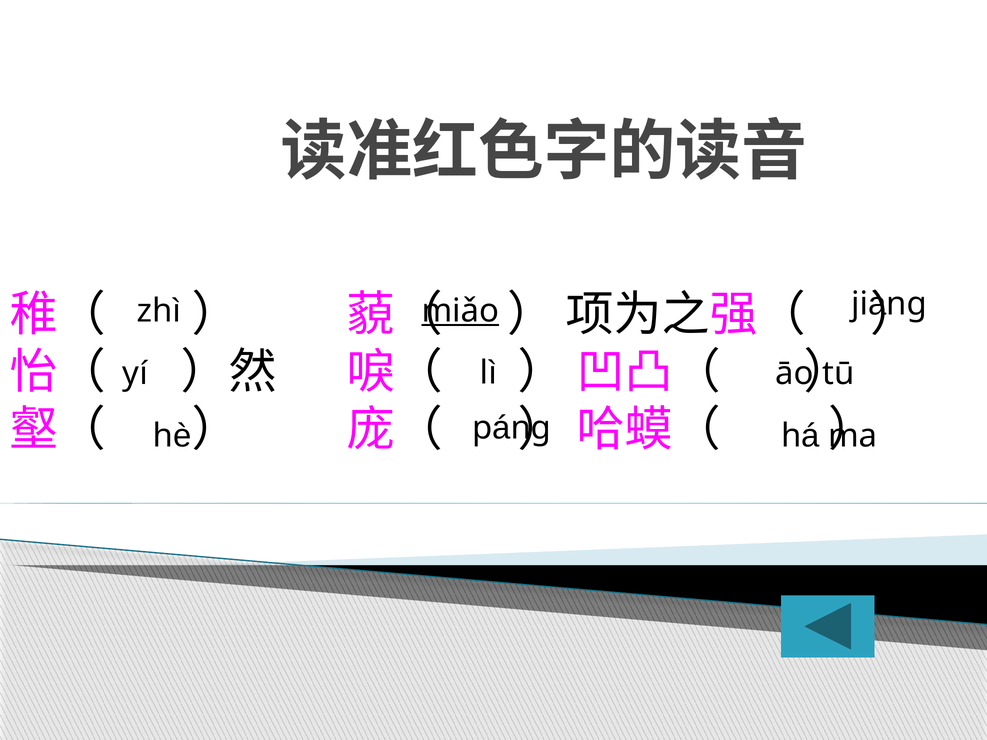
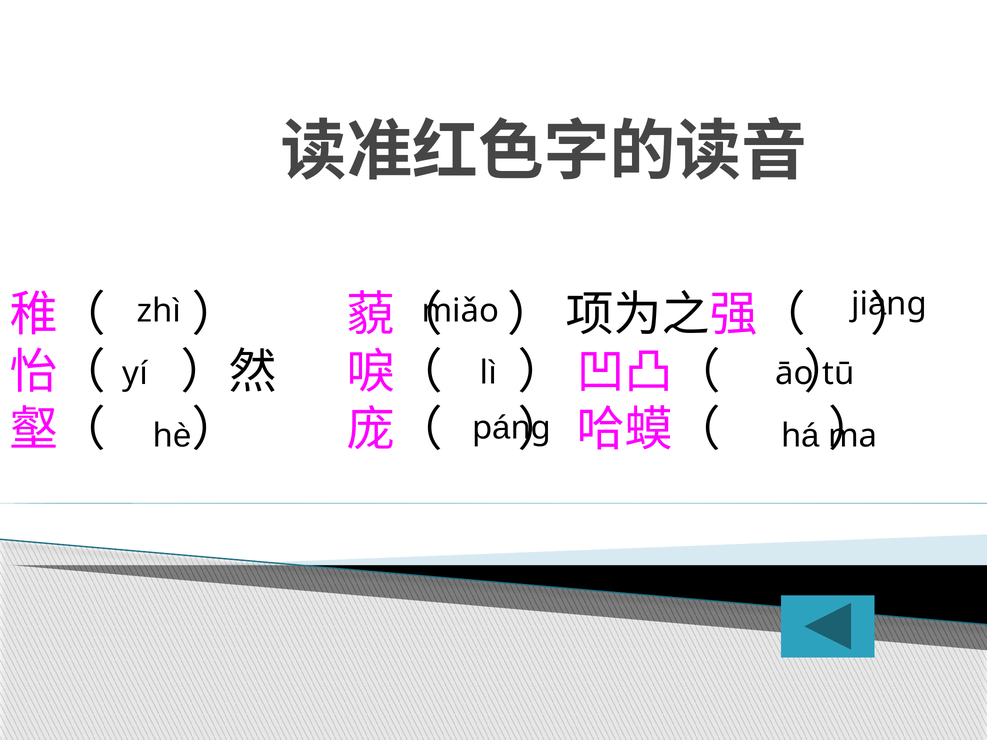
miǎo underline: present -> none
